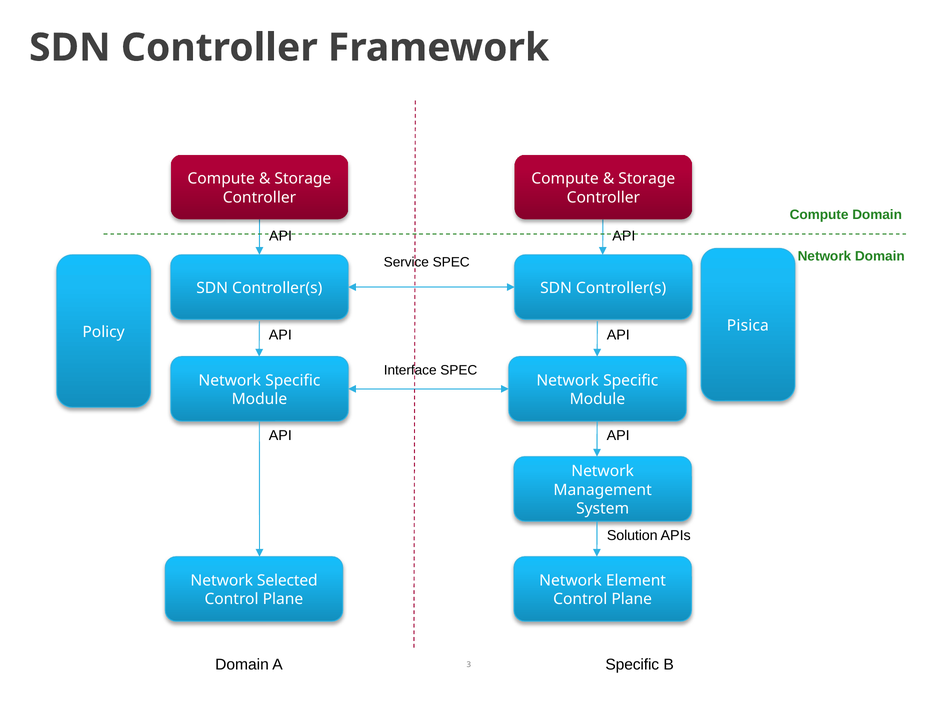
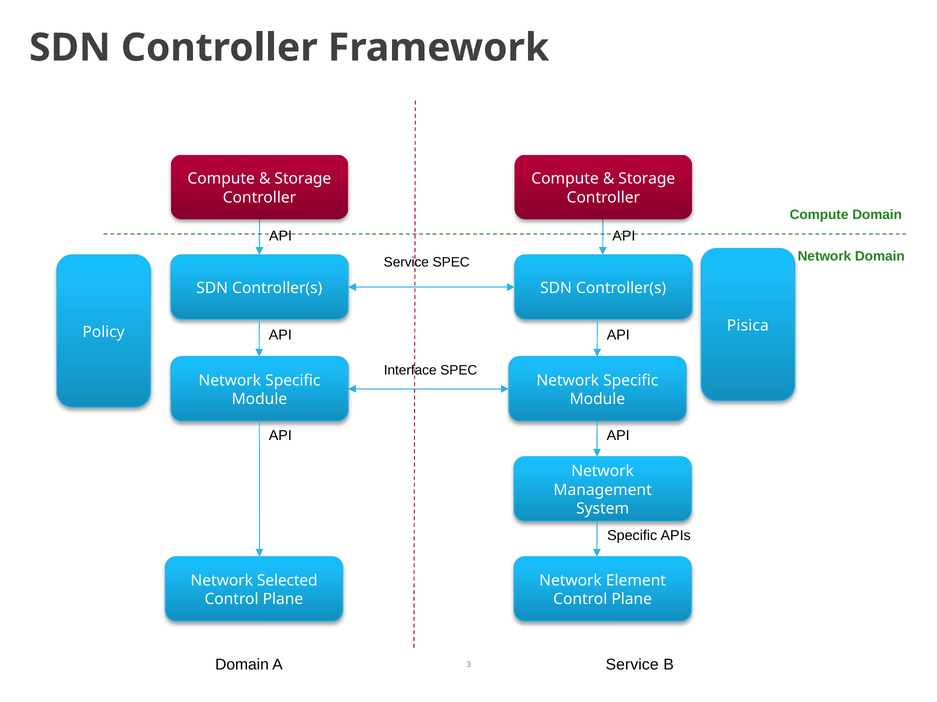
Solution at (632, 536): Solution -> Specific
A Specific: Specific -> Service
